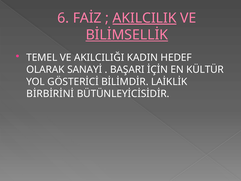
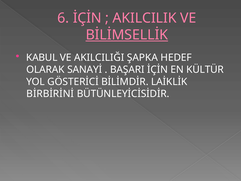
6 FAİZ: FAİZ -> İÇİN
AKILCILIK underline: present -> none
TEMEL: TEMEL -> KABUL
KADIN: KADIN -> ŞAPKA
